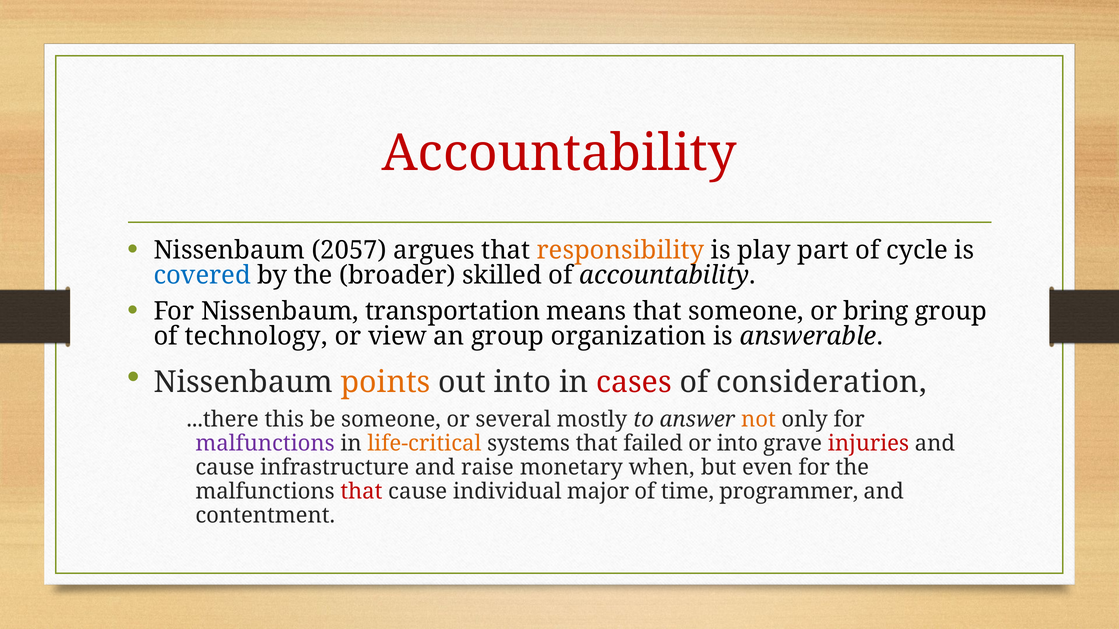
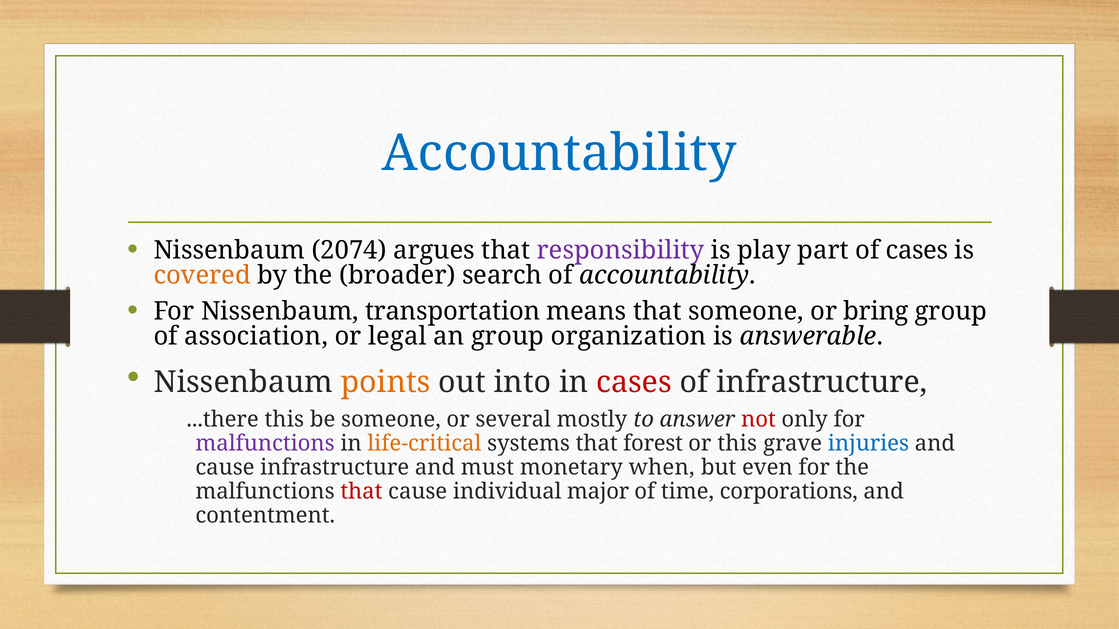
Accountability at (559, 154) colour: red -> blue
2057: 2057 -> 2074
responsibility colour: orange -> purple
of cycle: cycle -> cases
covered colour: blue -> orange
skilled: skilled -> search
technology: technology -> association
view: view -> legal
of consideration: consideration -> infrastructure
not colour: orange -> red
failed: failed -> forest
or into: into -> this
injuries colour: red -> blue
raise: raise -> must
programmer: programmer -> corporations
